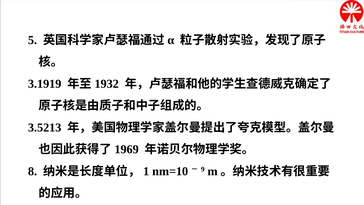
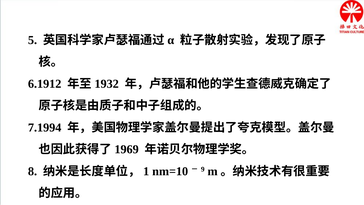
3.1919: 3.1919 -> 6.1912
3.5213: 3.5213 -> 7.1994
